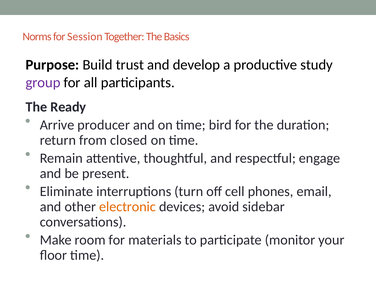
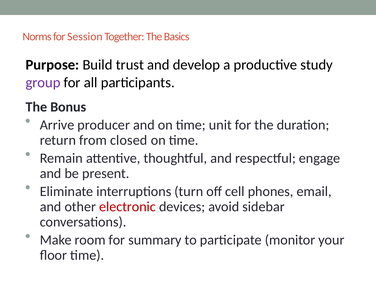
Ready: Ready -> Bonus
bird: bird -> unit
electronic colour: orange -> red
materials: materials -> summary
